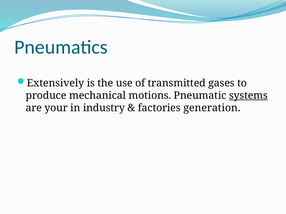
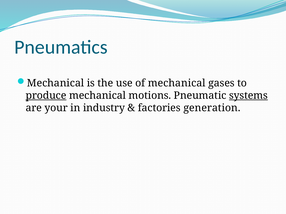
Extensively at (56, 83): Extensively -> Mechanical
of transmitted: transmitted -> mechanical
produce underline: none -> present
